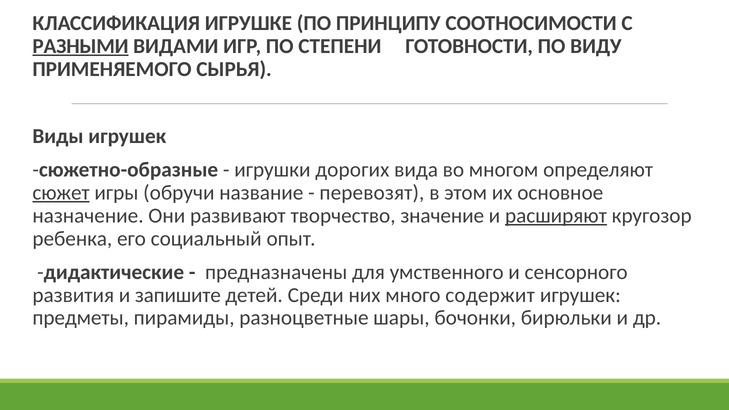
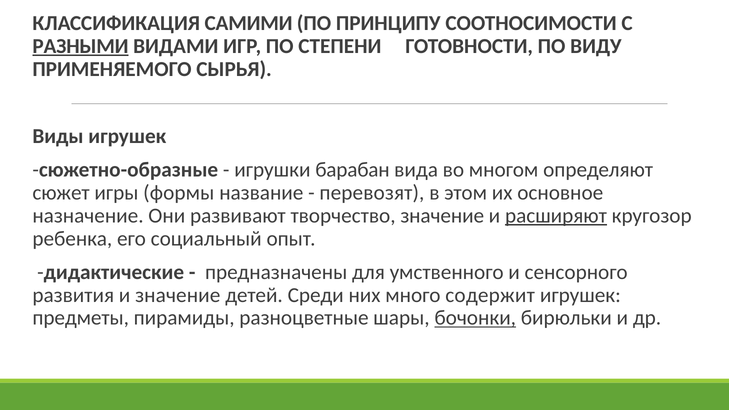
ИГРУШКЕ: ИГРУШКЕ -> САМИМИ
дорогих: дорогих -> барабан
сюжет underline: present -> none
обручи: обручи -> формы
и запишите: запишите -> значение
бочонки underline: none -> present
